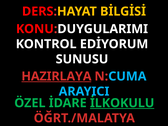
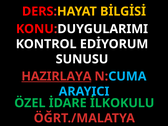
İLKOKULU underline: present -> none
